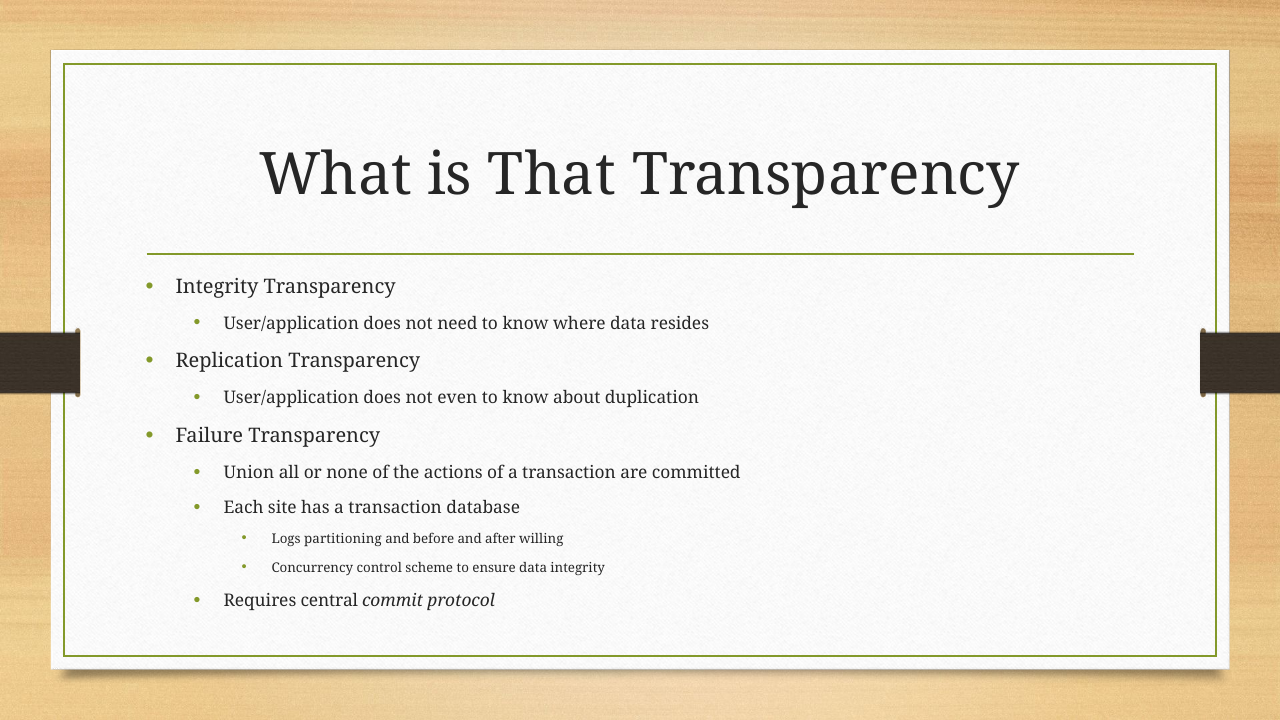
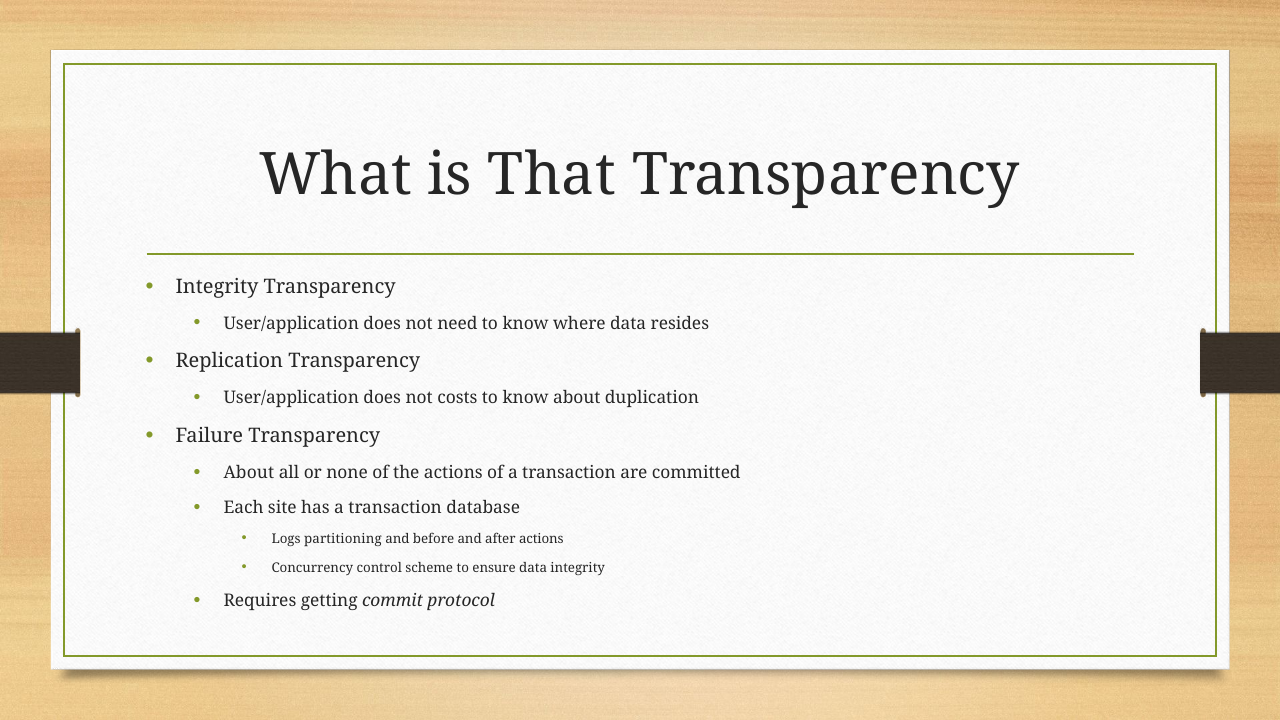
even: even -> costs
Union at (249, 473): Union -> About
after willing: willing -> actions
central: central -> getting
